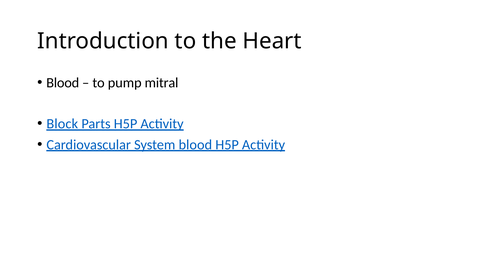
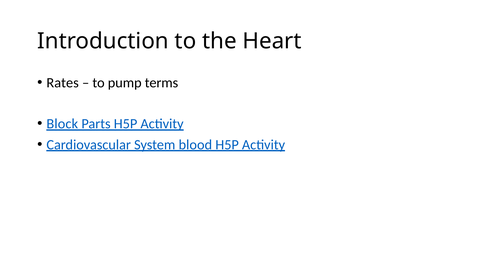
Blood at (63, 83): Blood -> Rates
mitral: mitral -> terms
